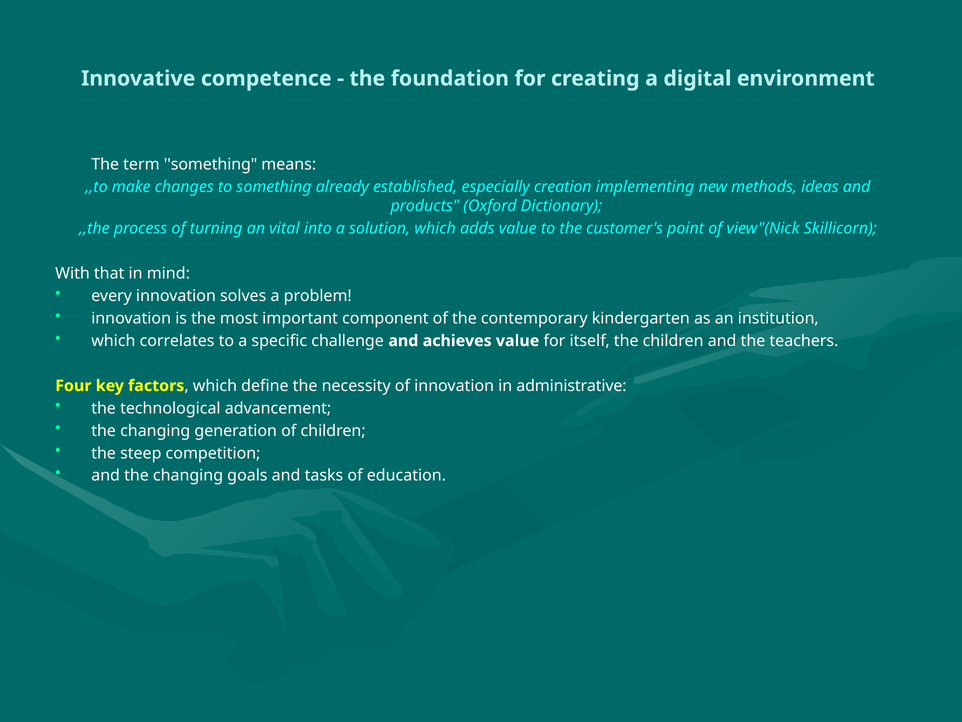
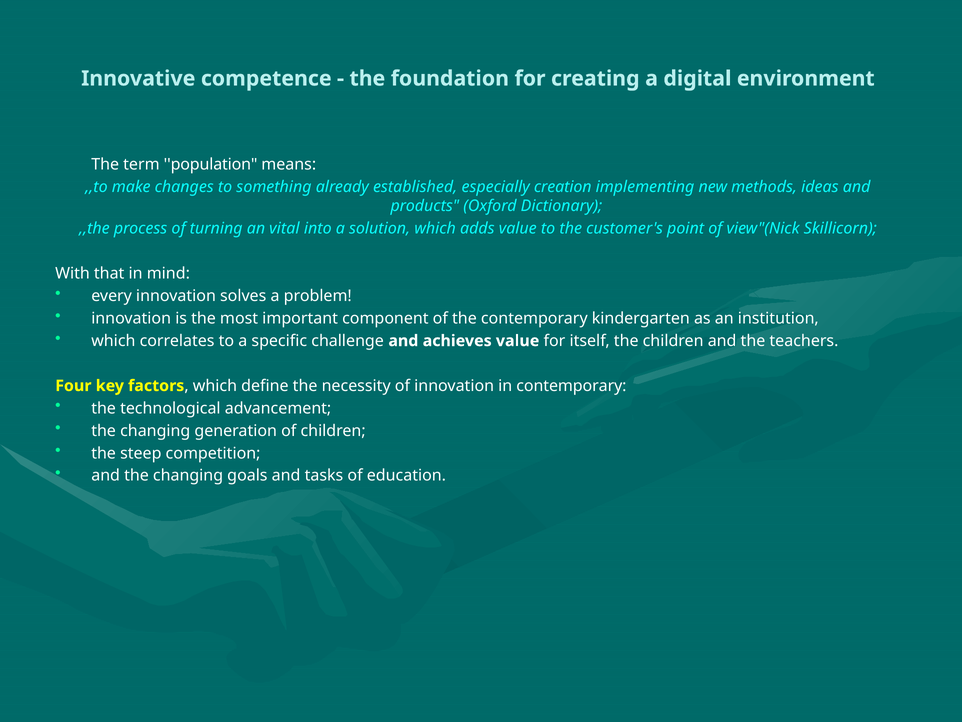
term something: something -> population
in administrative: administrative -> contemporary
